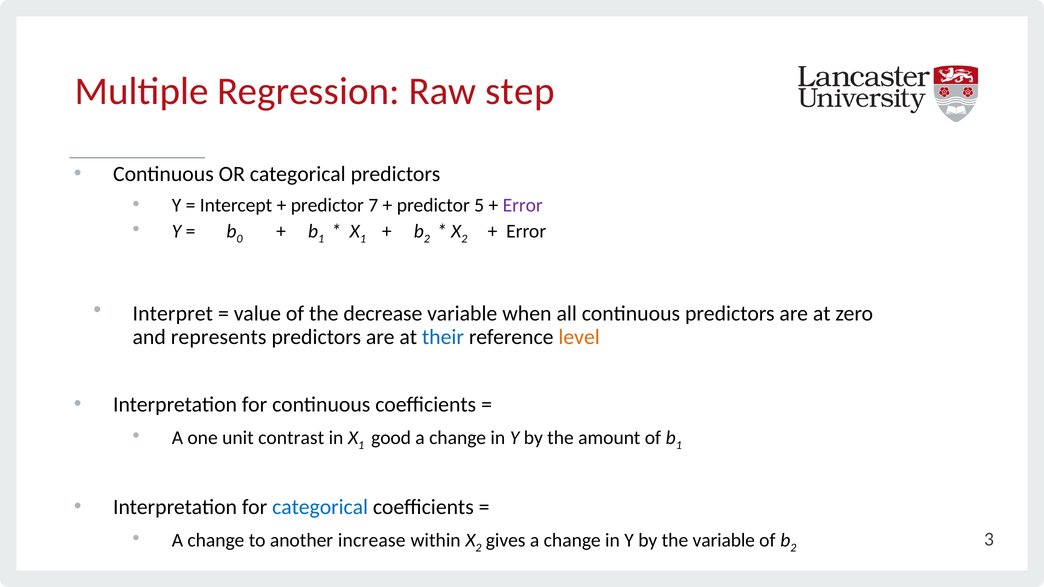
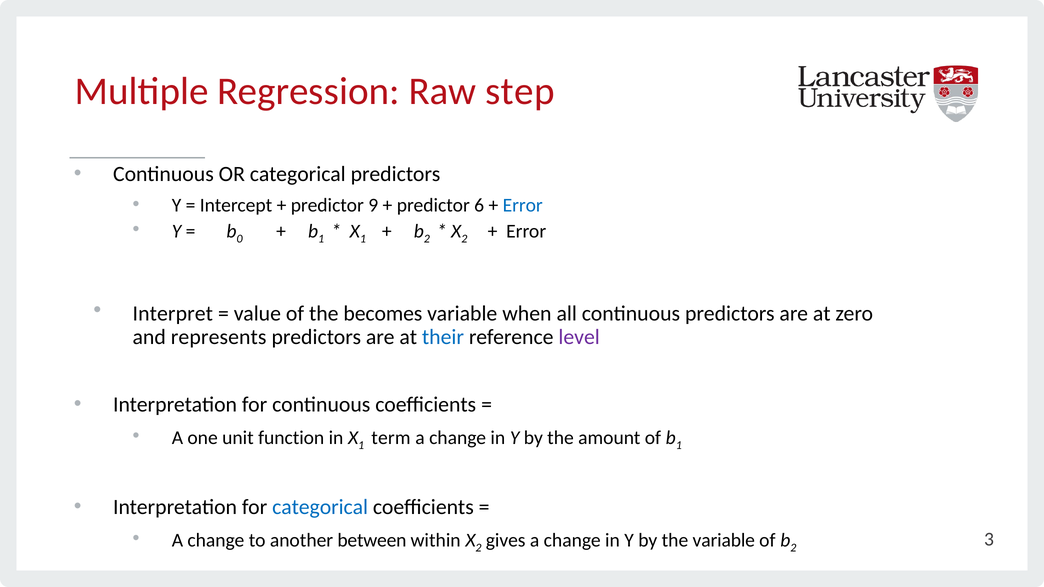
7: 7 -> 9
5: 5 -> 6
Error at (523, 205) colour: purple -> blue
decrease: decrease -> becomes
level colour: orange -> purple
contrast: contrast -> function
good: good -> term
increase: increase -> between
